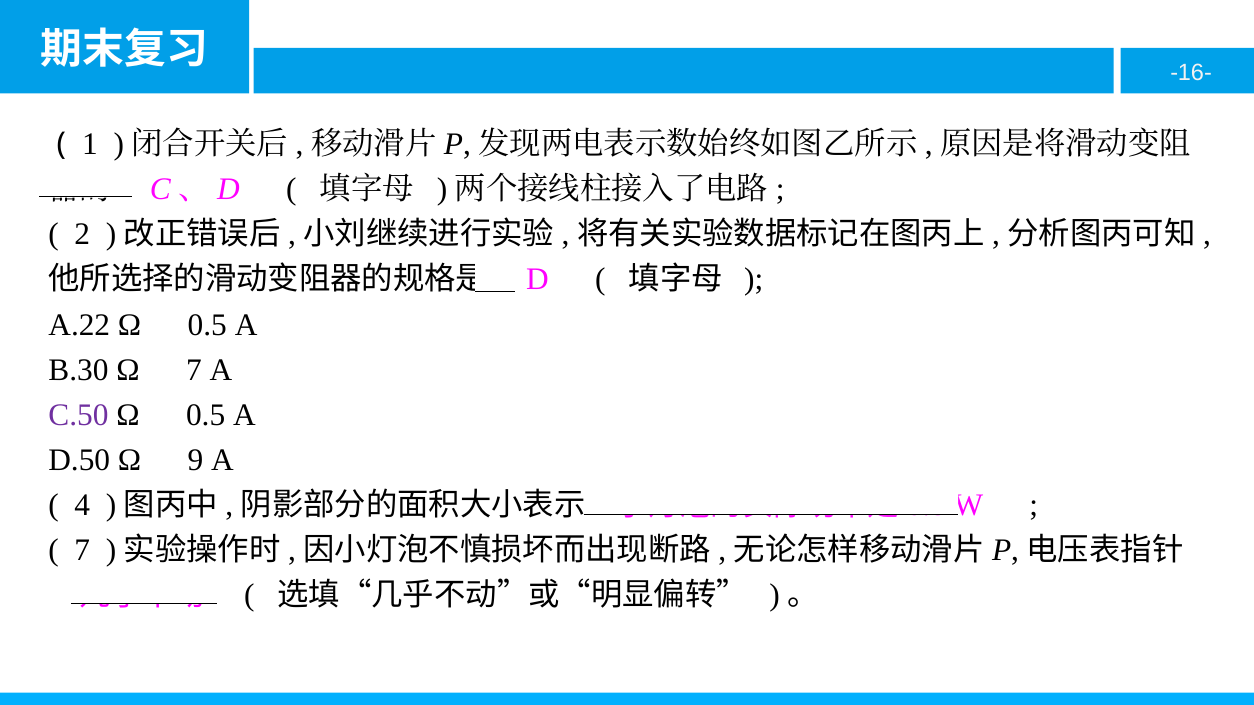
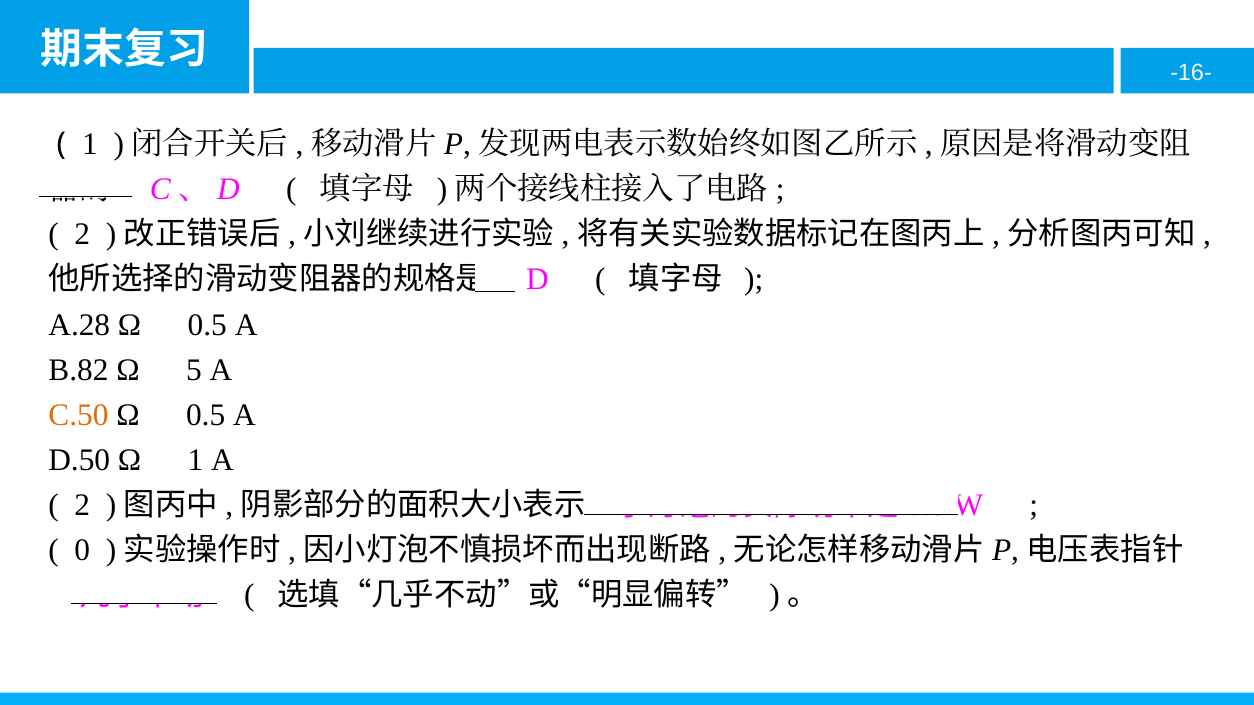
A.22: A.22 -> A.28
B.30: B.30 -> B.82
Ω 7: 7 -> 5
C.50 colour: purple -> orange
Ω 9: 9 -> 1
4 at (82, 505): 4 -> 2
7 at (82, 551): 7 -> 0
